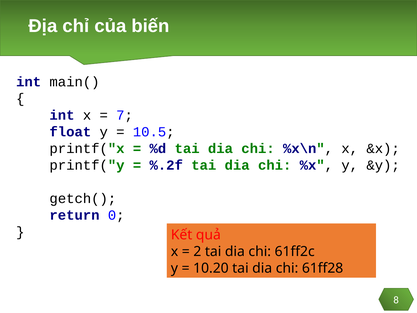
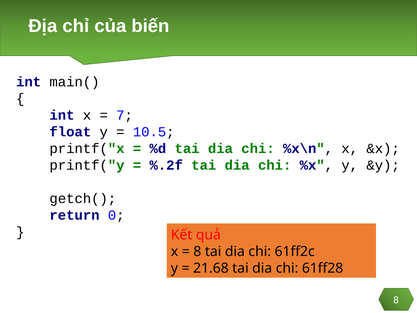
2 at (197, 251): 2 -> 8
10.20: 10.20 -> 21.68
